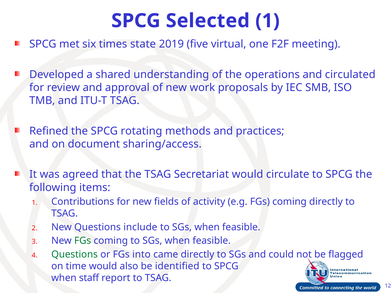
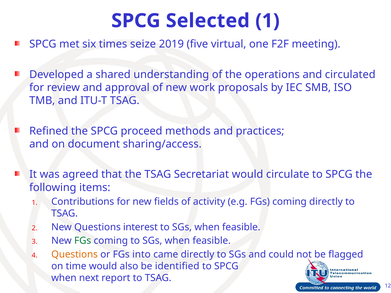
state: state -> seize
rotating: rotating -> proceed
include: include -> interest
Questions at (75, 255) colour: green -> orange
staff: staff -> next
